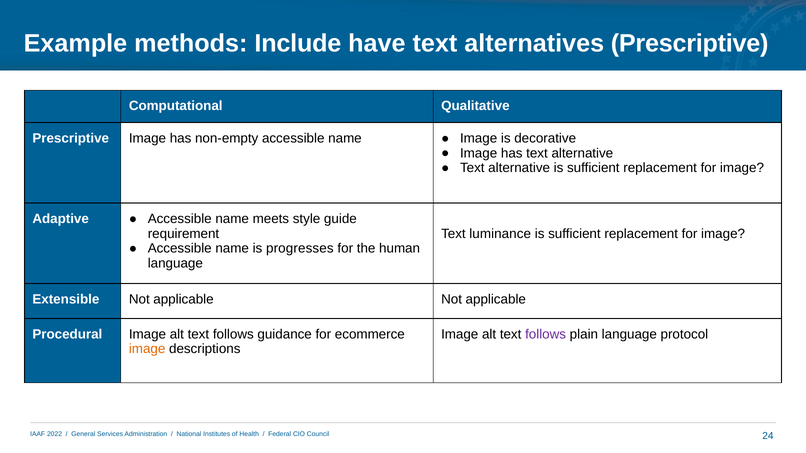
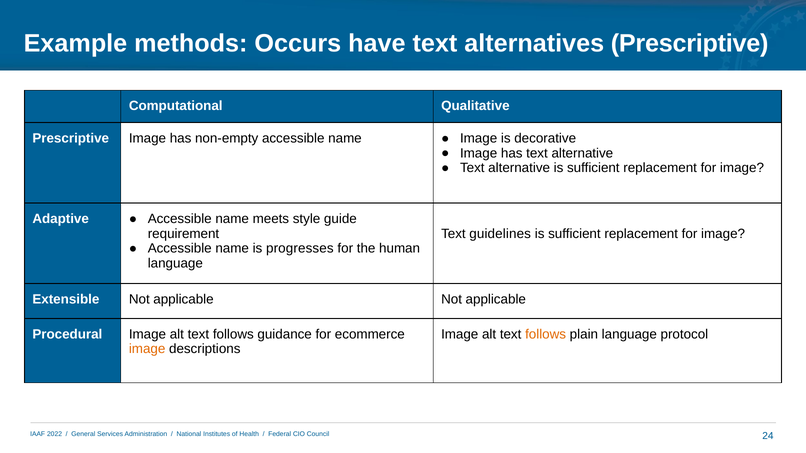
Include: Include -> Occurs
luminance: luminance -> guidelines
follows at (546, 334) colour: purple -> orange
